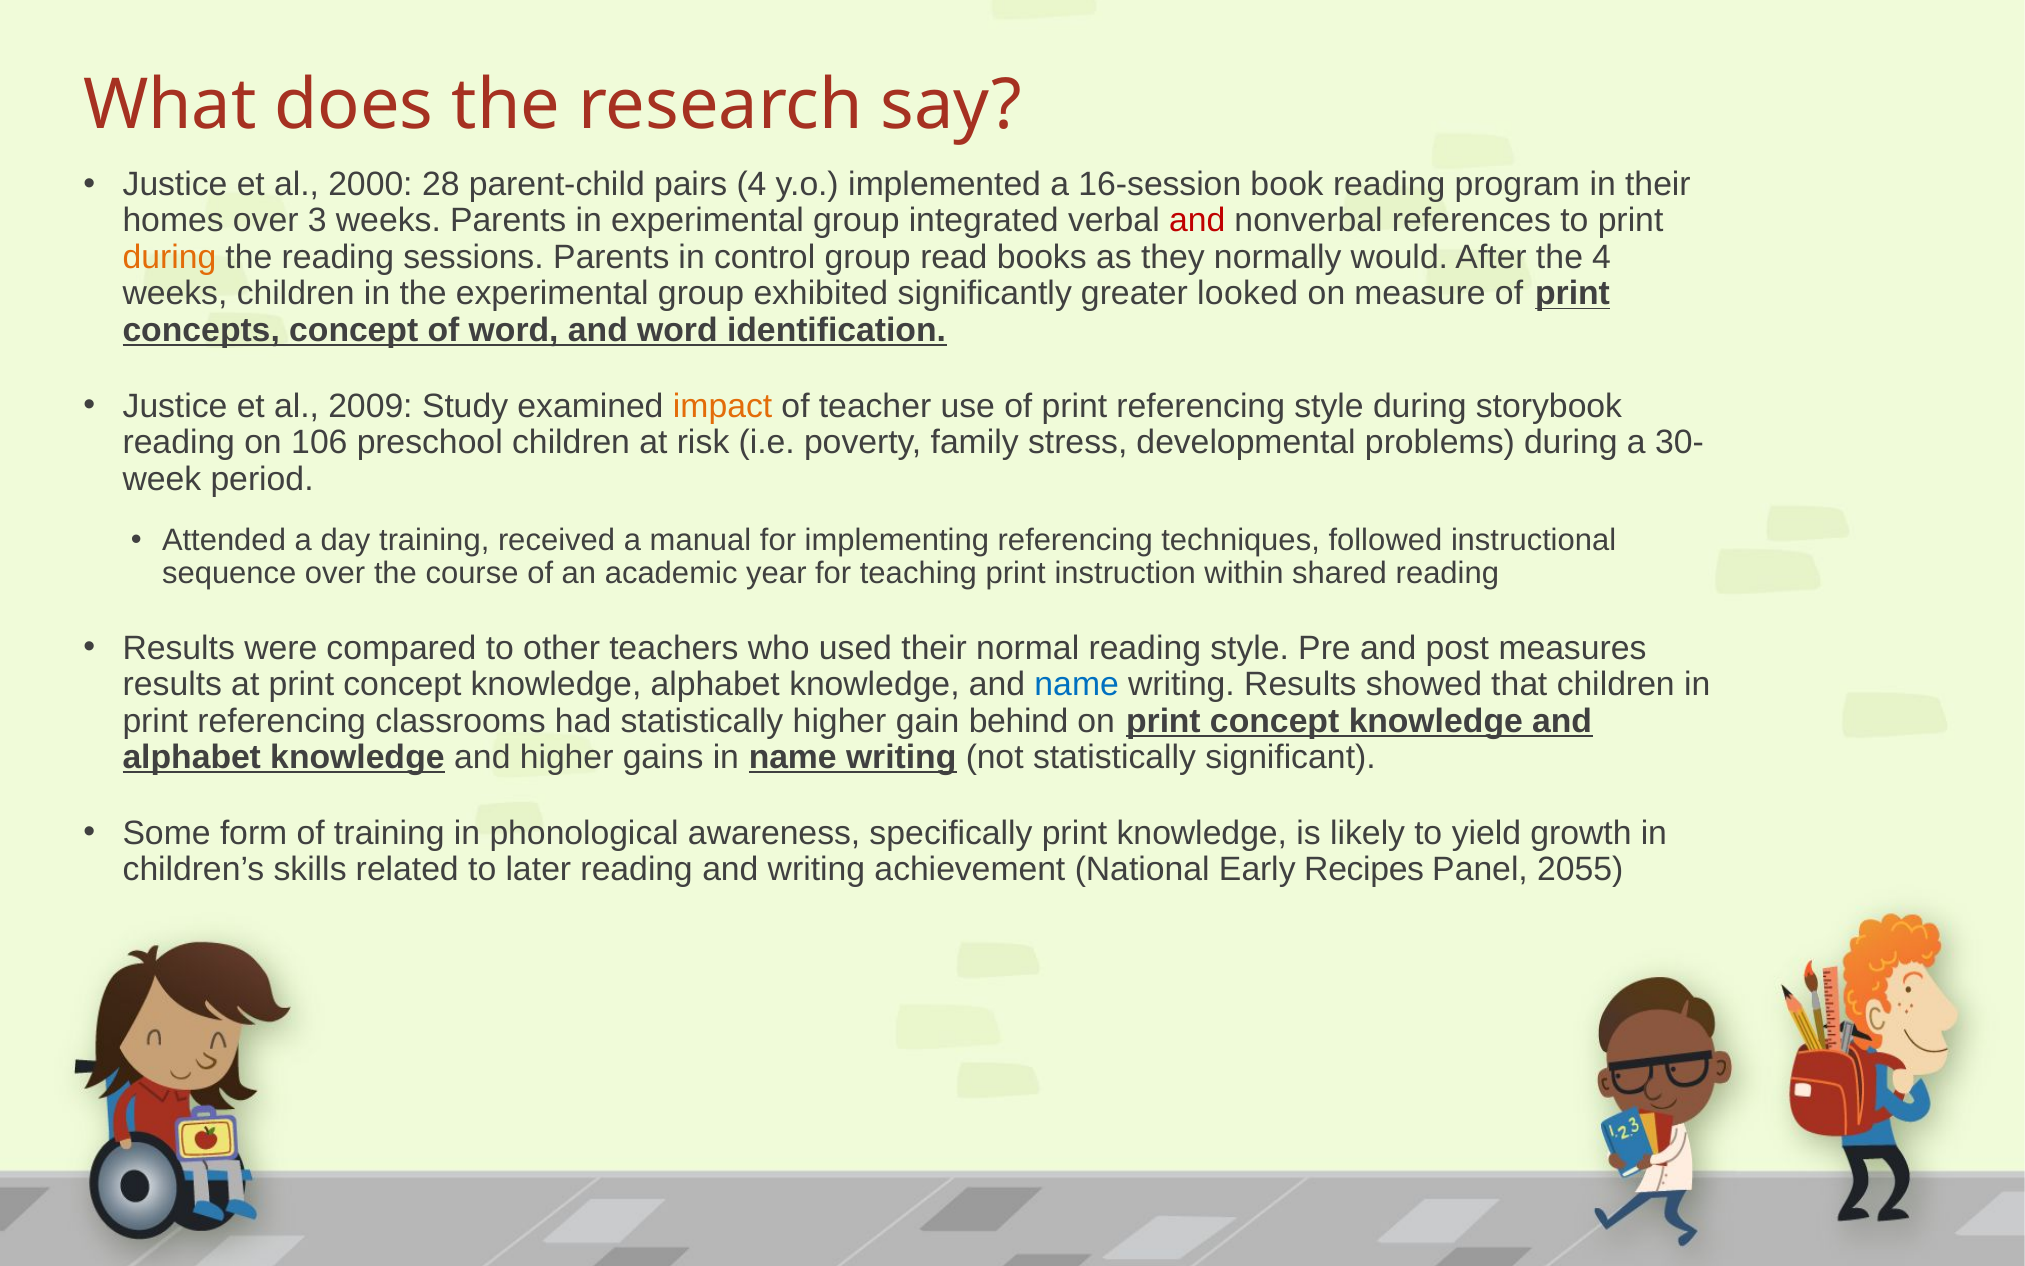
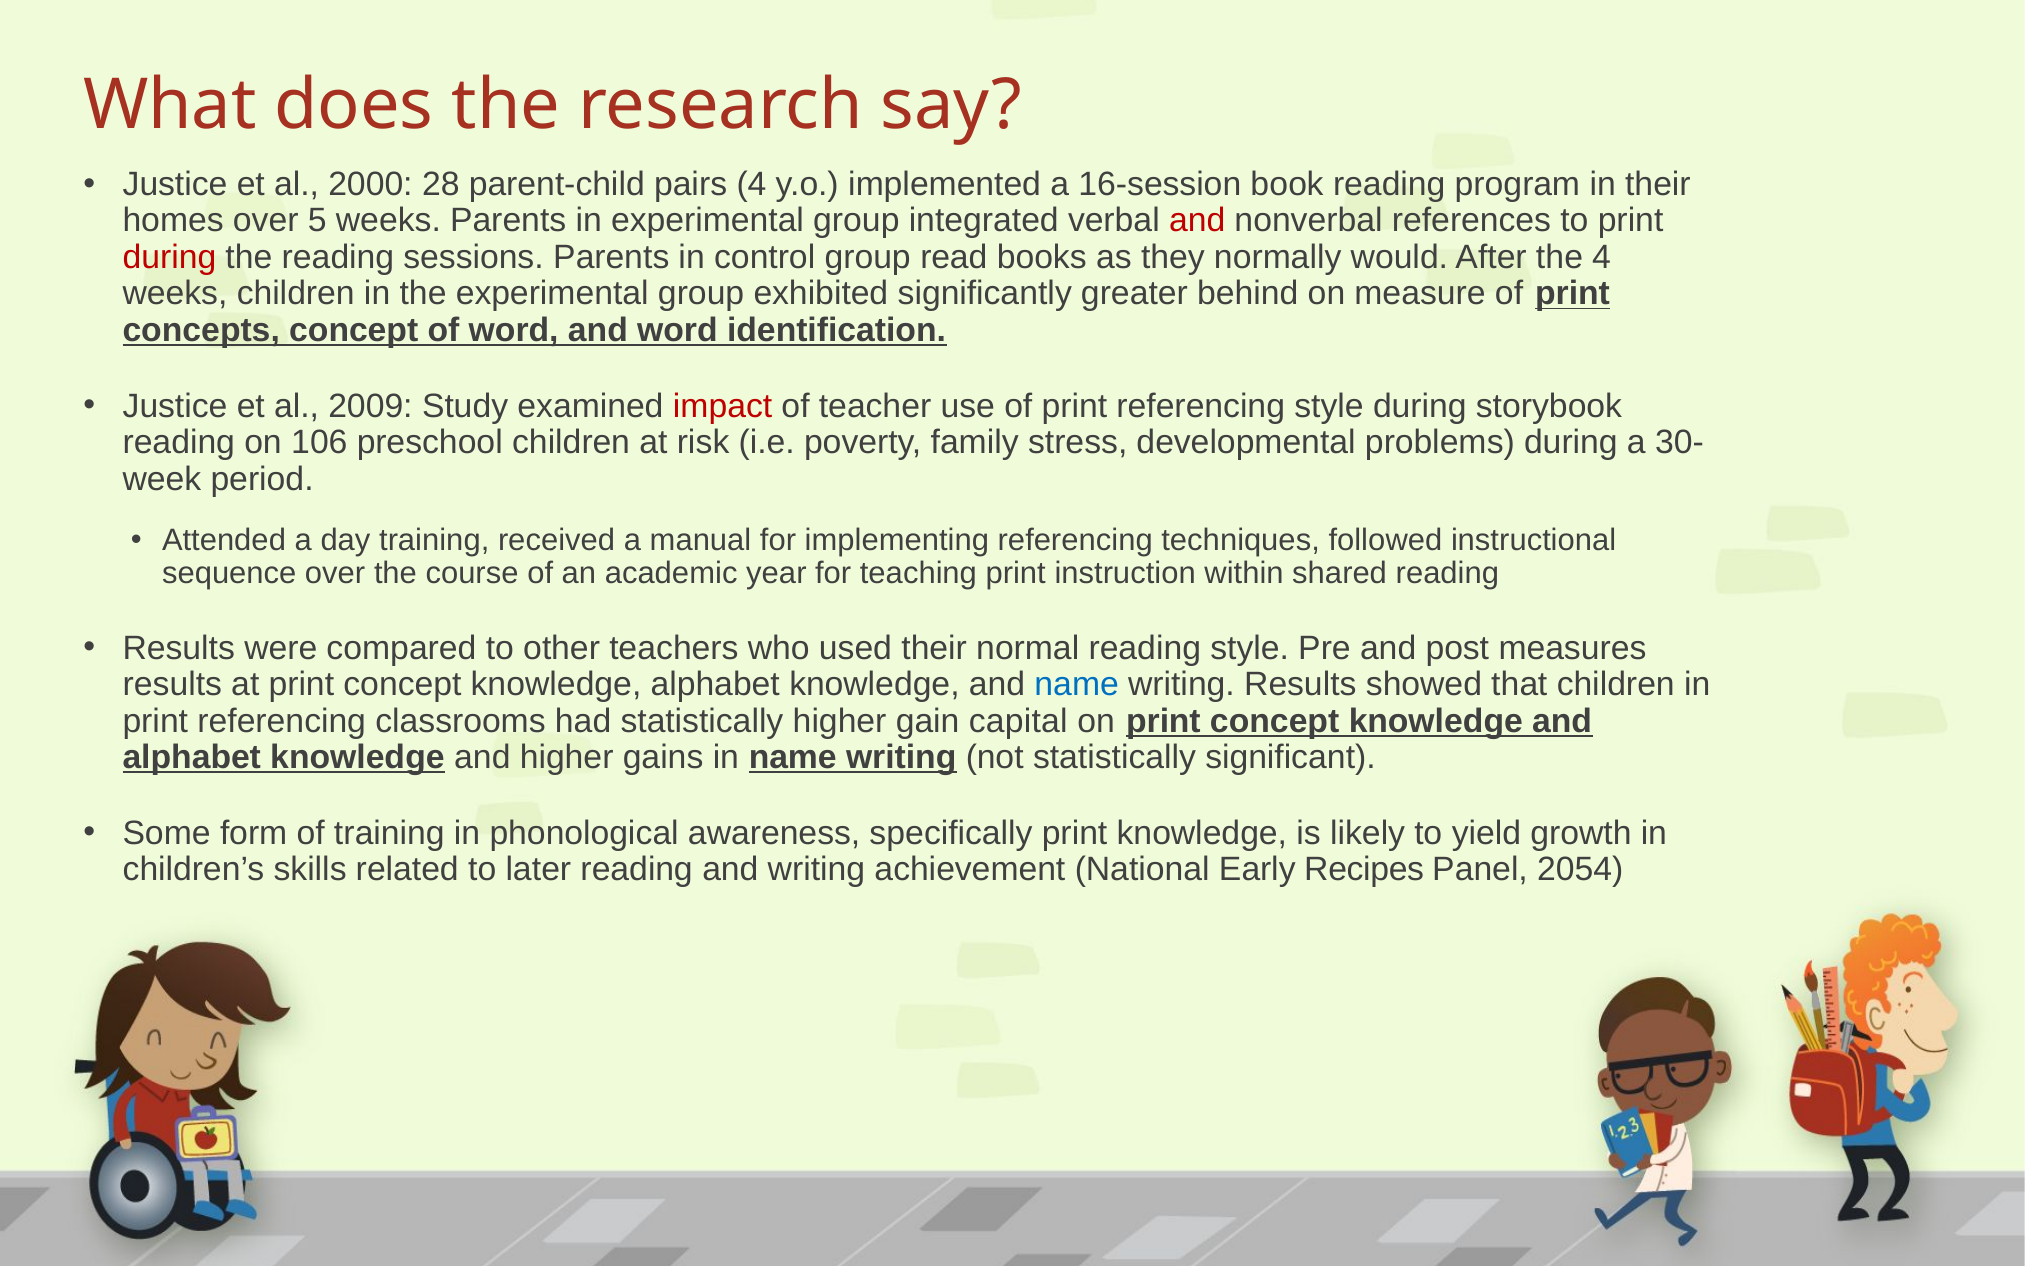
3: 3 -> 5
during at (169, 257) colour: orange -> red
looked: looked -> behind
impact colour: orange -> red
behind: behind -> capital
2055: 2055 -> 2054
